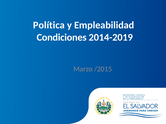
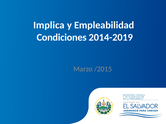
Política: Política -> Implica
